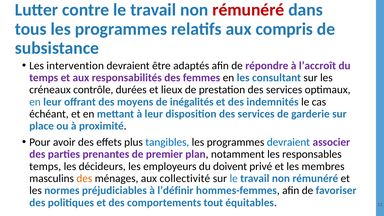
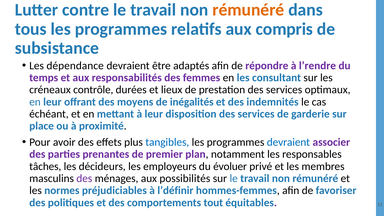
rémunéré at (248, 10) colour: red -> orange
intervention: intervention -> dépendance
l’accroît: l’accroît -> l’rendre
temps at (45, 166): temps -> tâches
doivent: doivent -> évoluer
des at (84, 178) colour: orange -> purple
collectivité: collectivité -> possibilités
